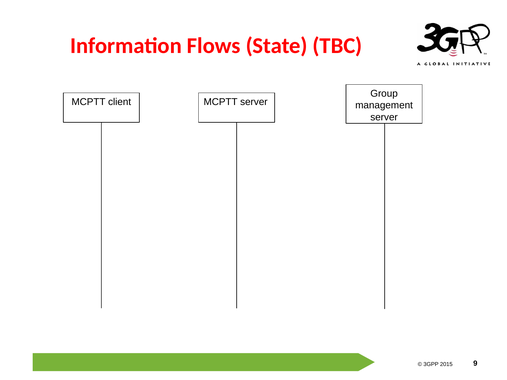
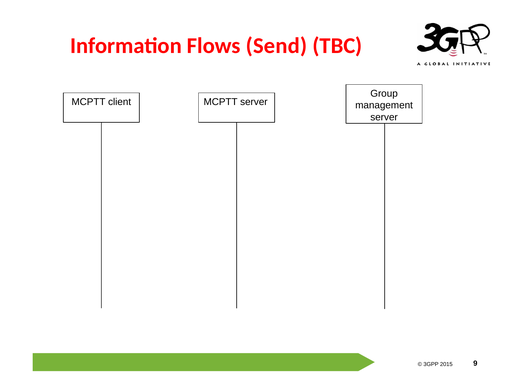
State: State -> Send
